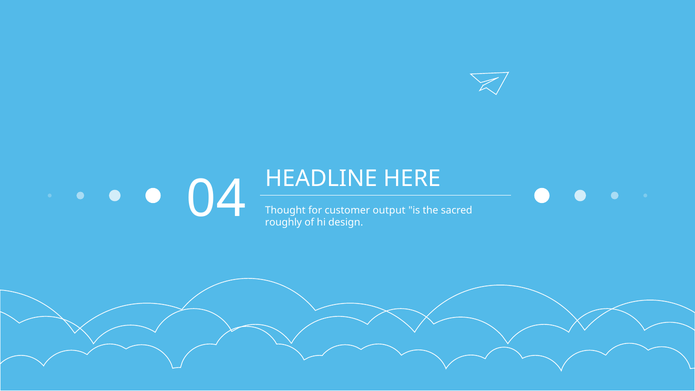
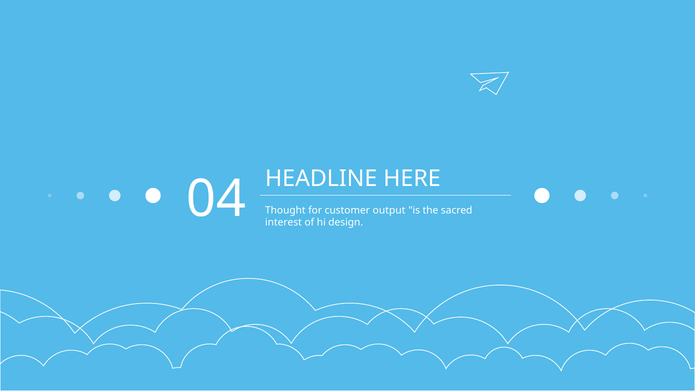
roughly: roughly -> interest
